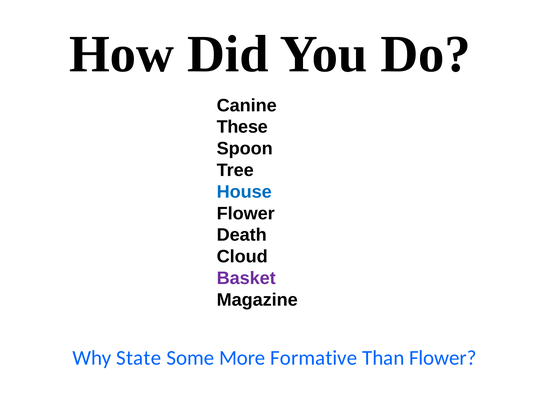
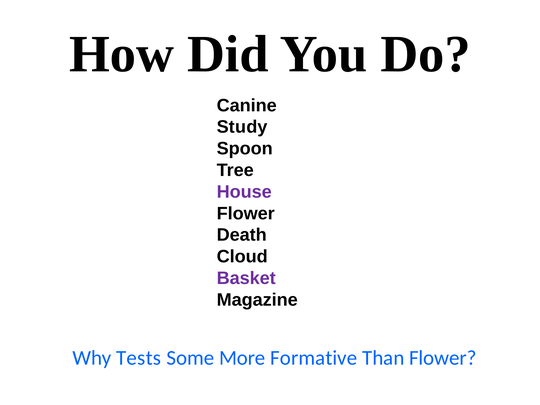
These: These -> Study
House colour: blue -> purple
State: State -> Tests
